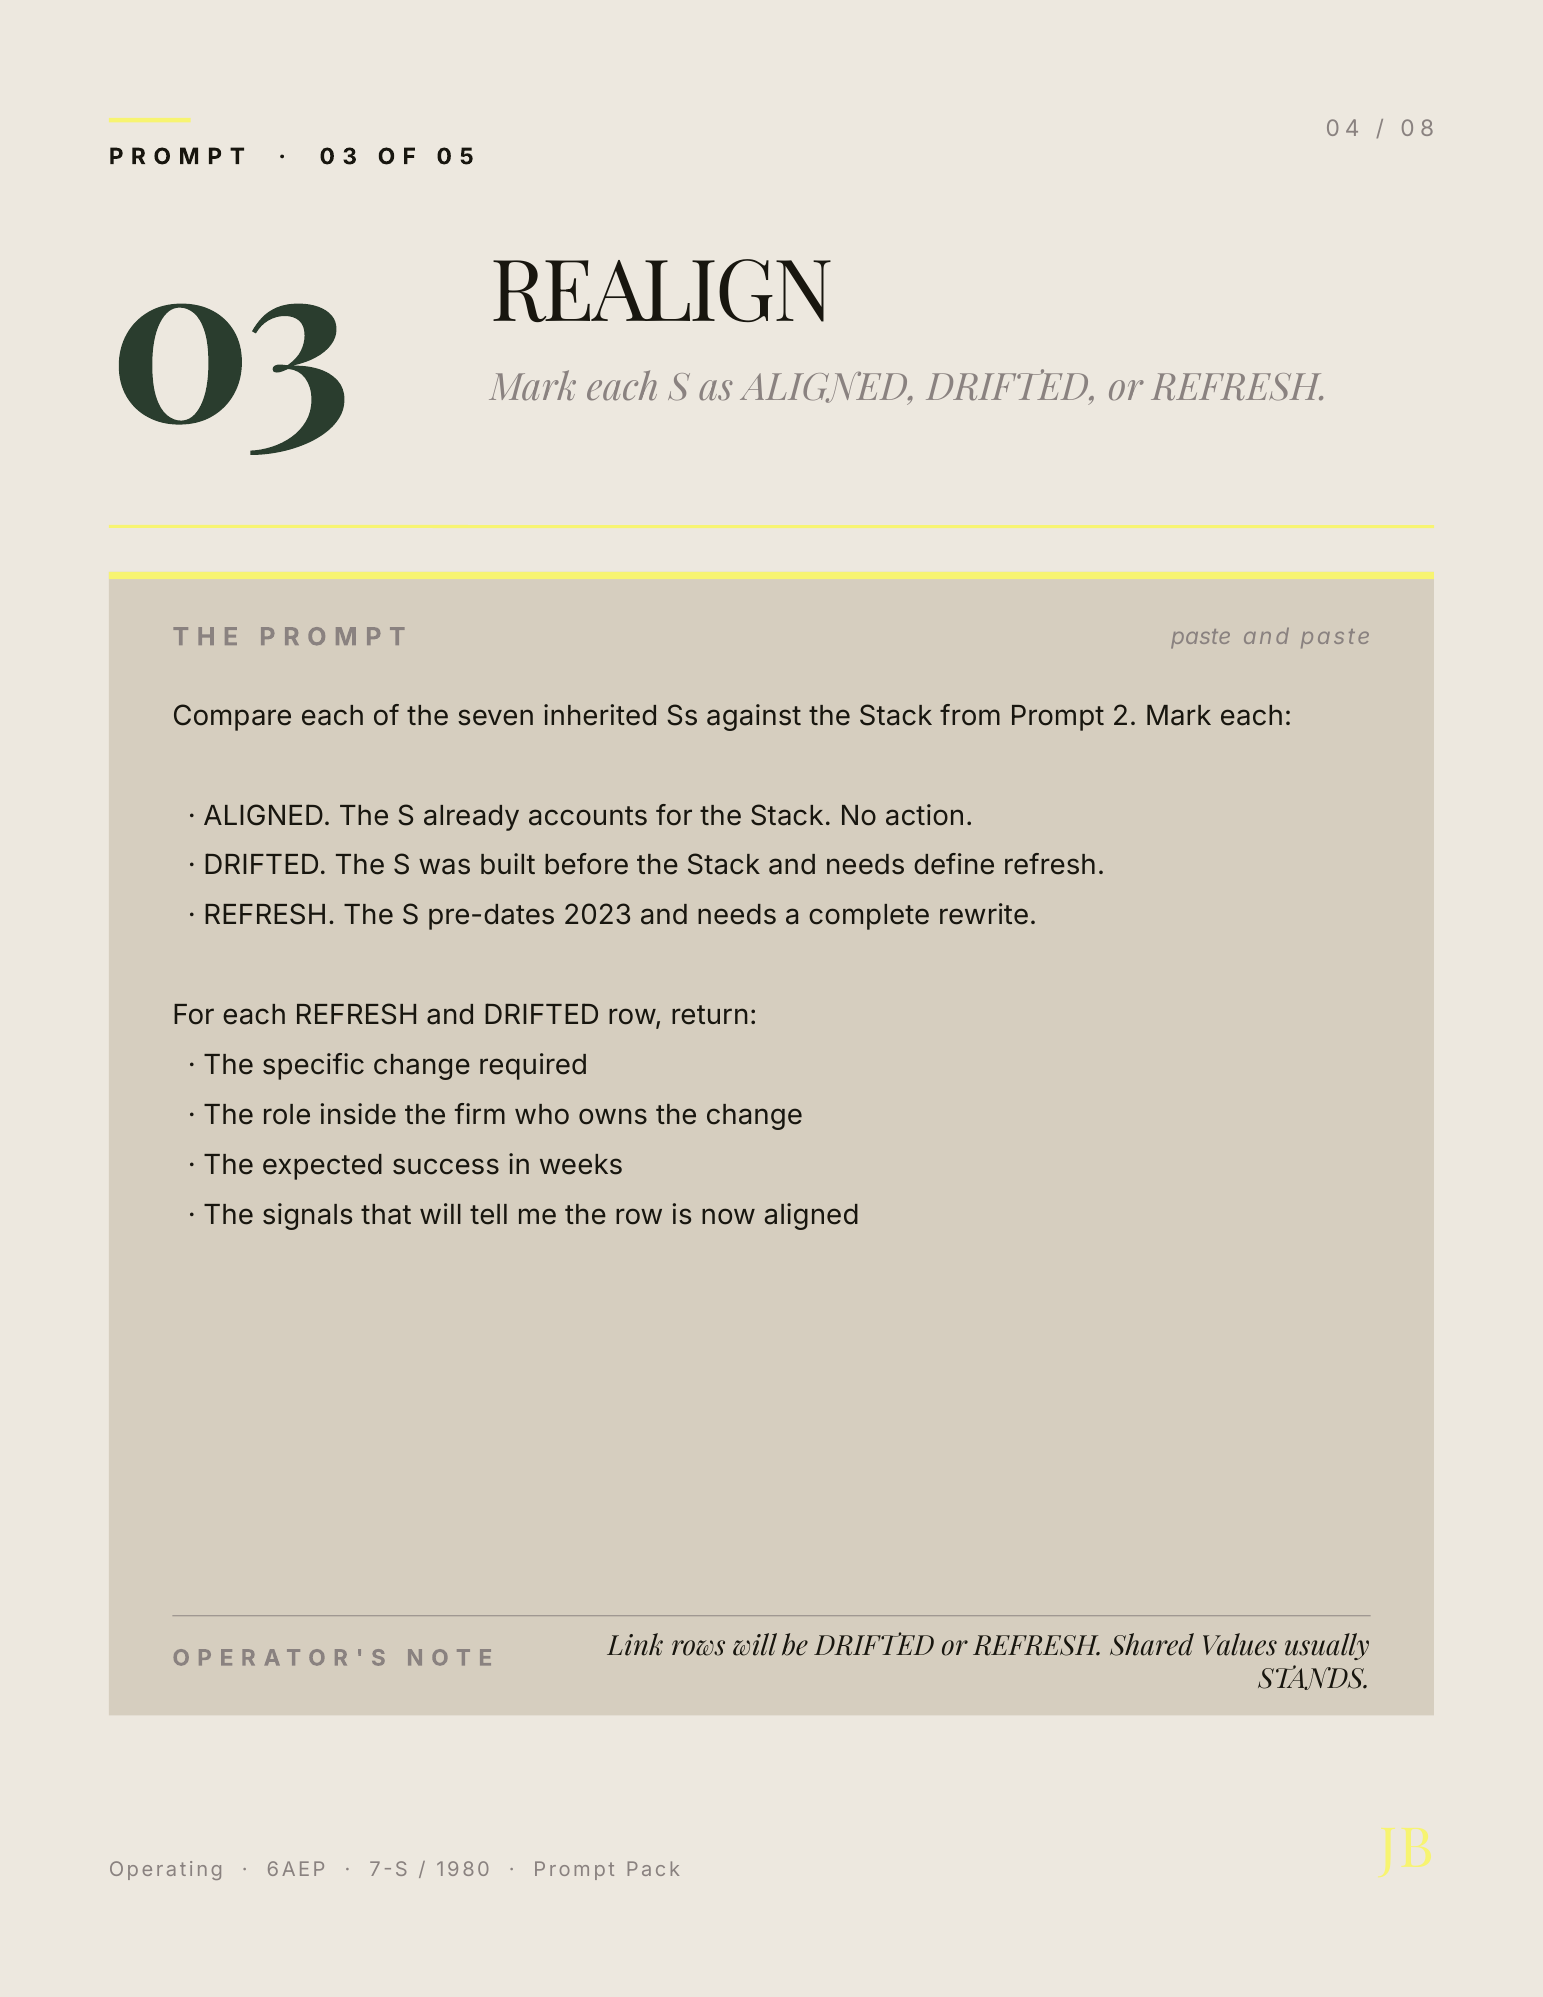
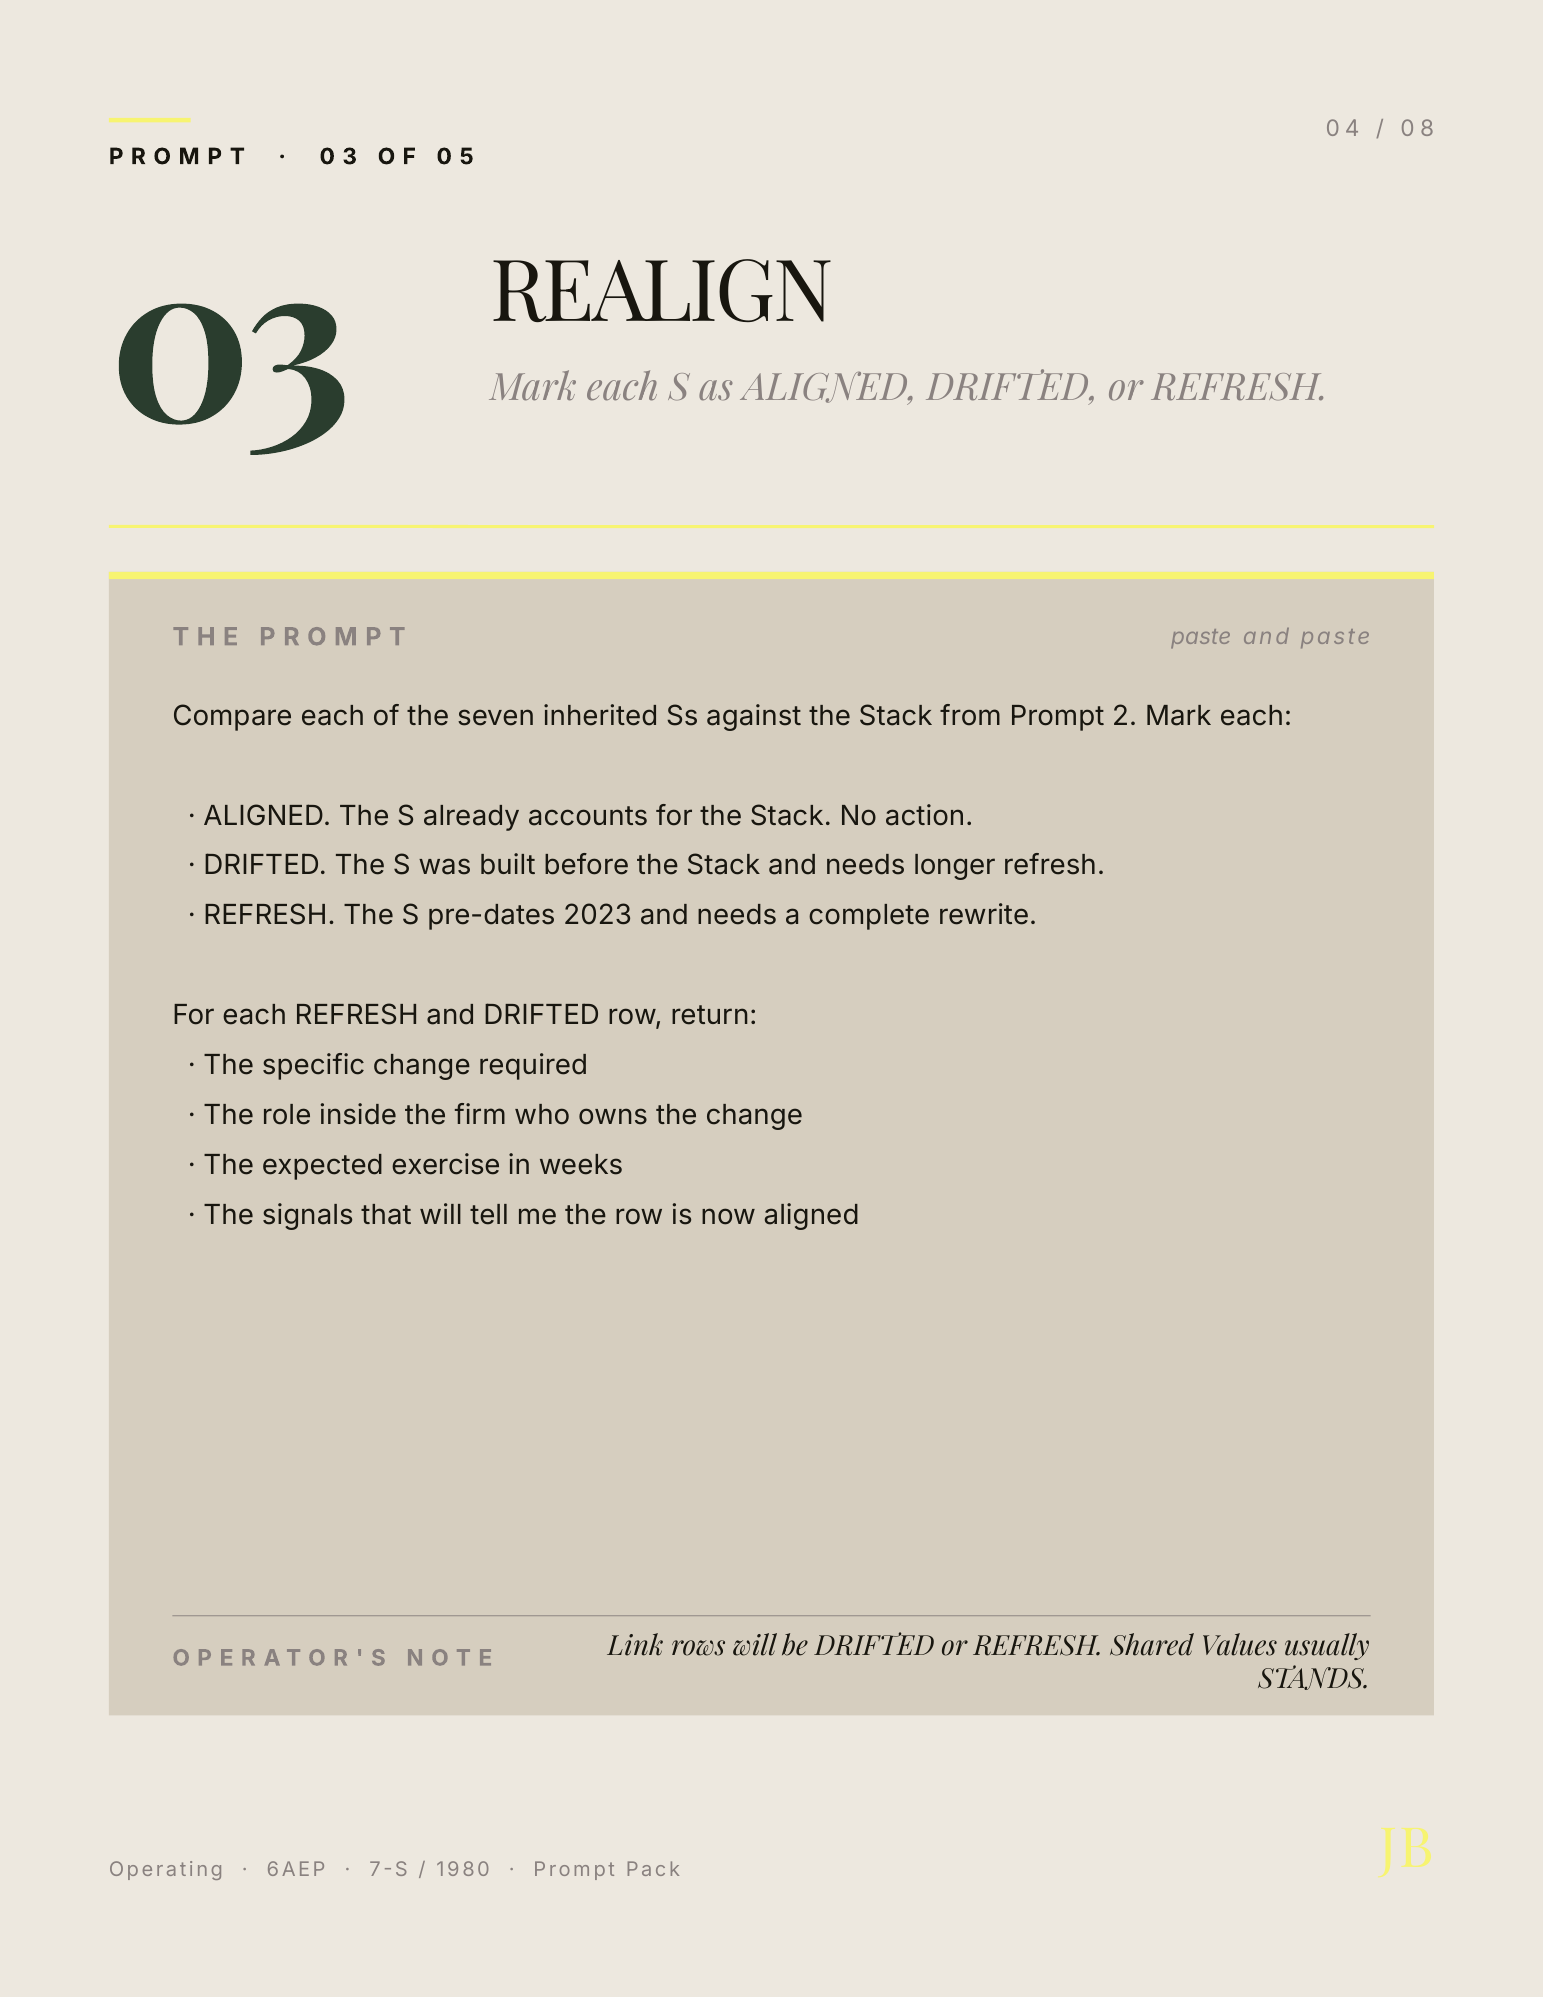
define: define -> longer
success: success -> exercise
